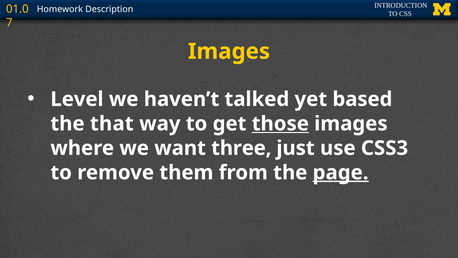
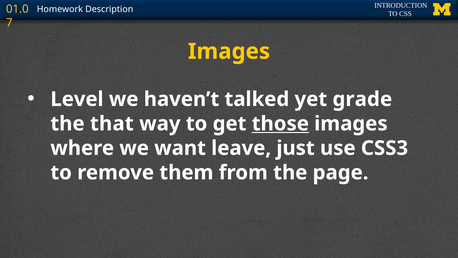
based: based -> grade
three: three -> leave
page underline: present -> none
